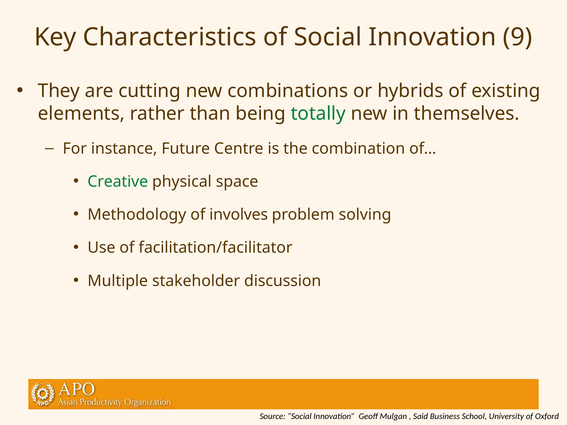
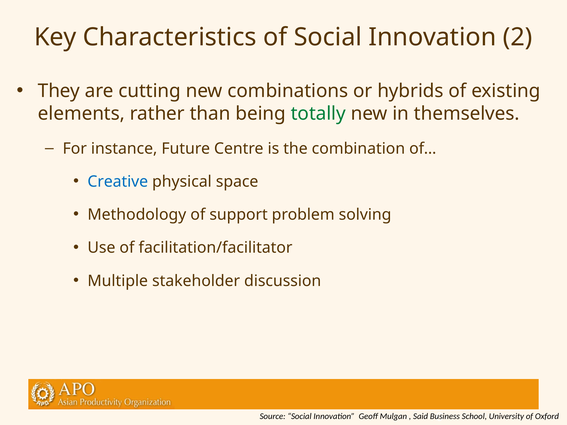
9: 9 -> 2
Creative colour: green -> blue
involves: involves -> support
